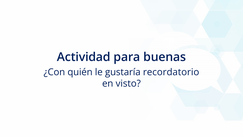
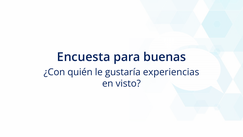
Actividad: Actividad -> Encuesta
recordatorio: recordatorio -> experiencias
